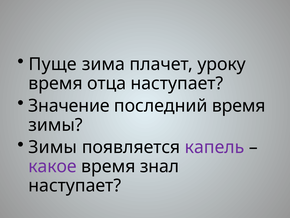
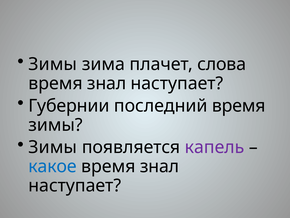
Пуще at (53, 64): Пуще -> Зимы
уроку: уроку -> слова
отца at (107, 83): отца -> знал
Значение: Значение -> Губернии
какое colour: purple -> blue
